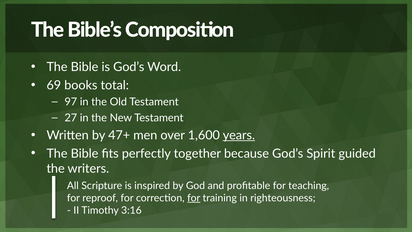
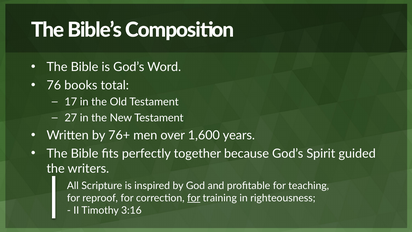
69: 69 -> 76
97: 97 -> 17
47+: 47+ -> 76+
years underline: present -> none
